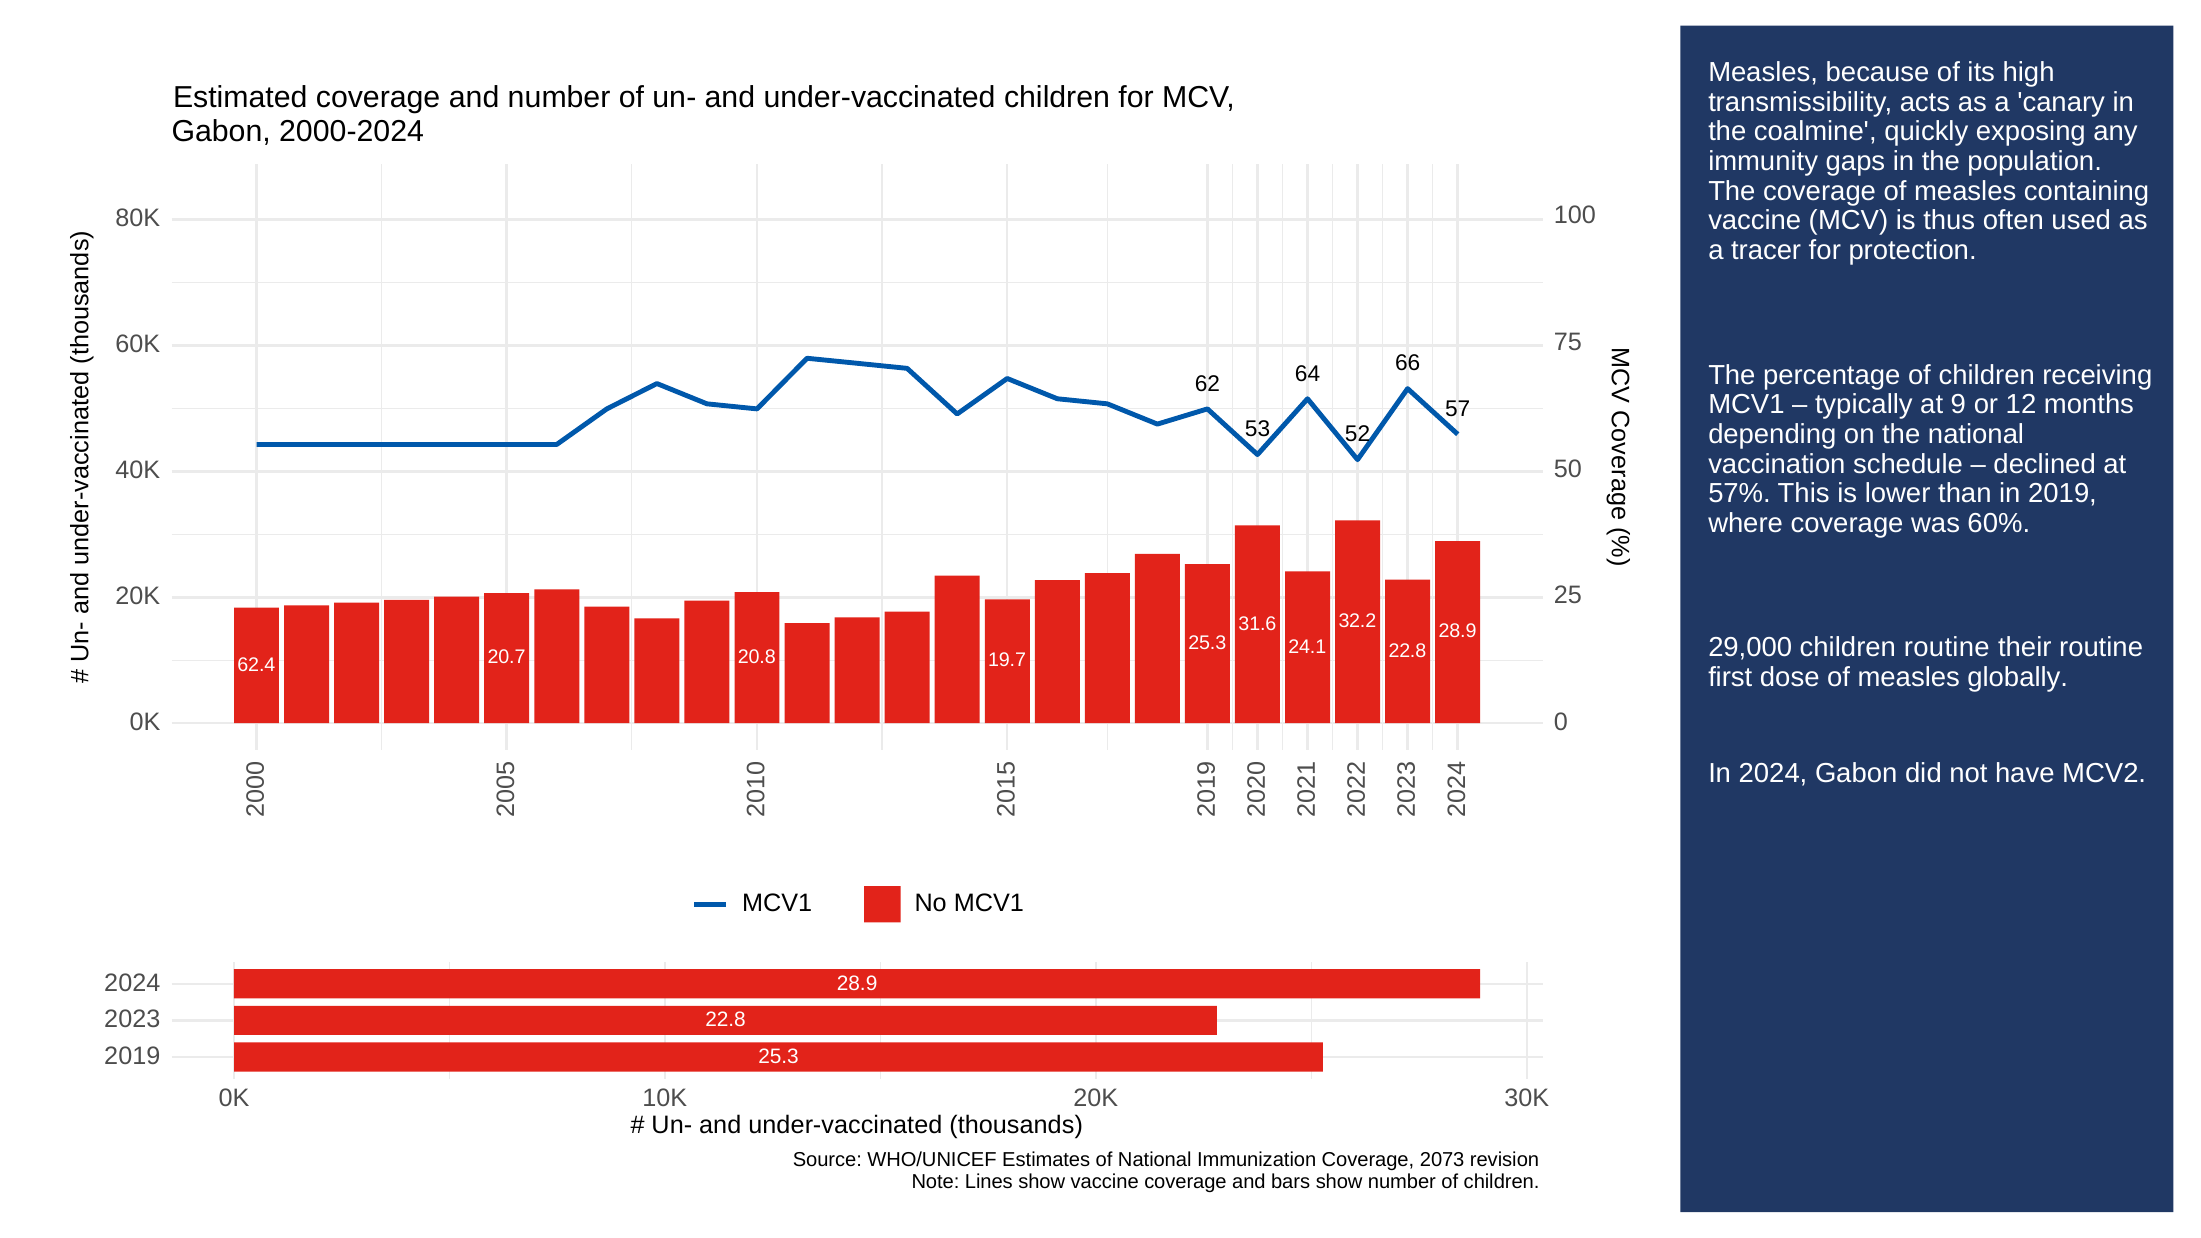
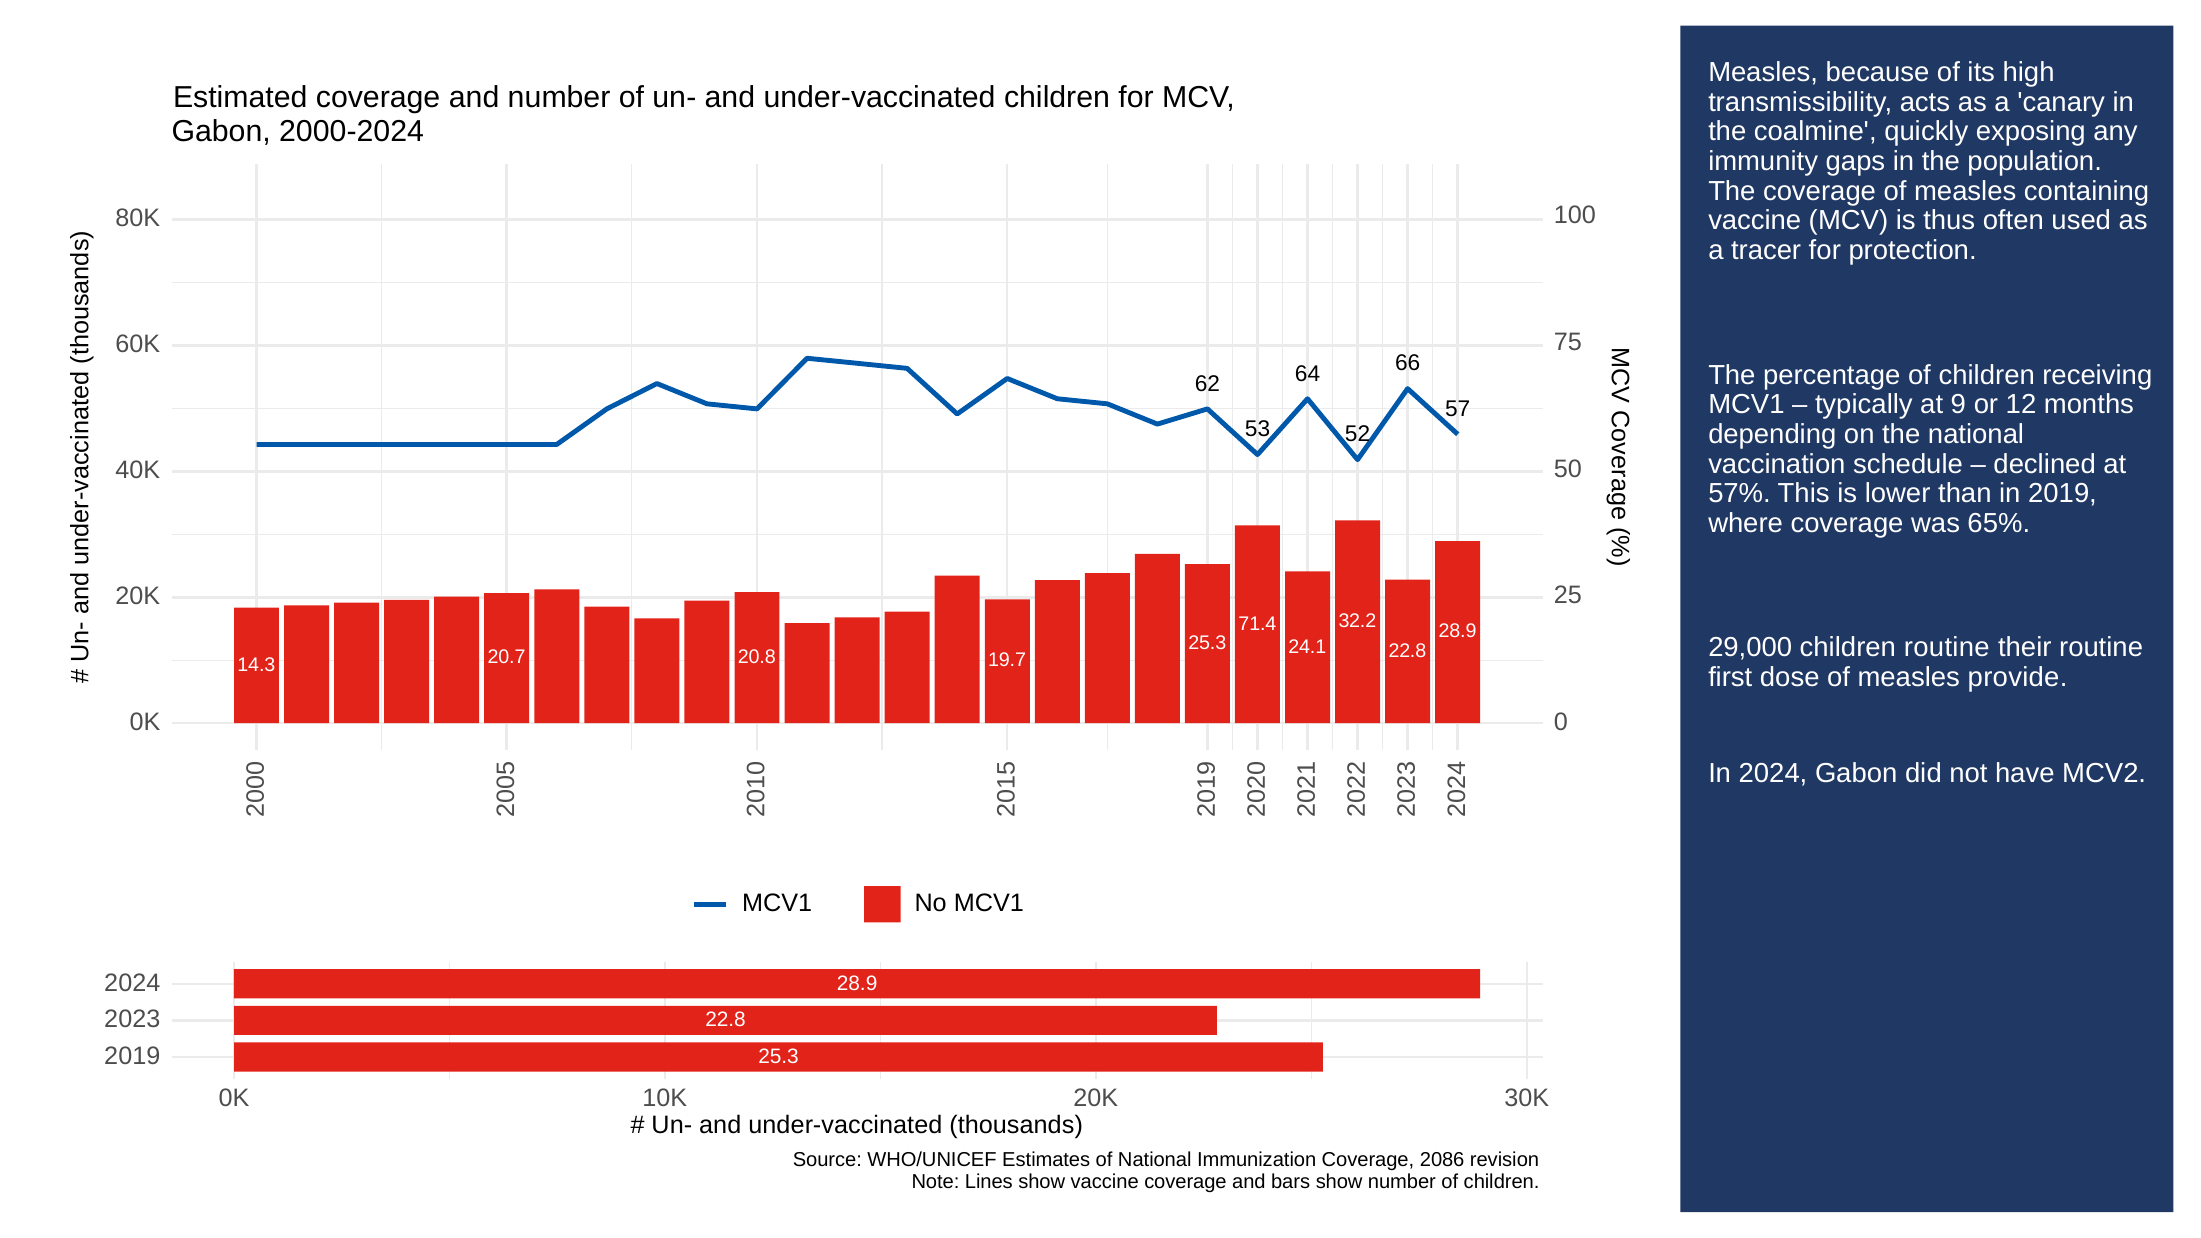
60%: 60% -> 65%
31.6: 31.6 -> 71.4
62.4: 62.4 -> 14.3
globally: globally -> provide
2073: 2073 -> 2086
